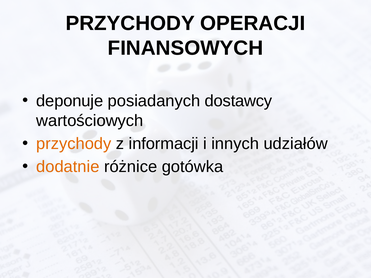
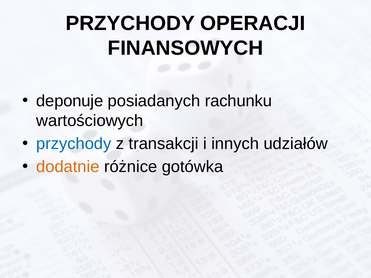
dostawcy: dostawcy -> rachunku
przychody at (74, 144) colour: orange -> blue
informacji: informacji -> transakcji
